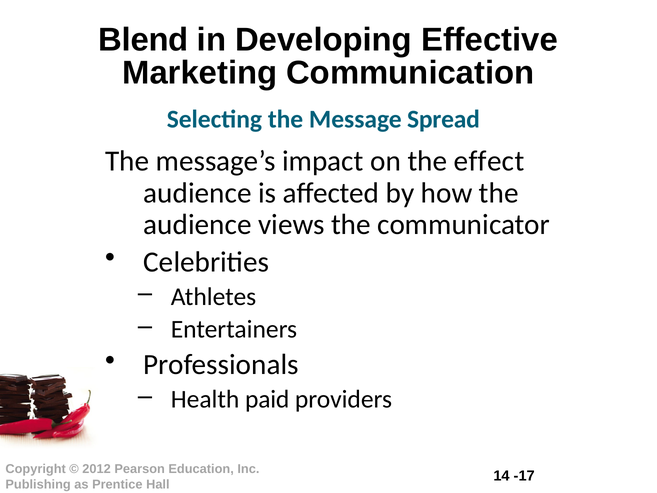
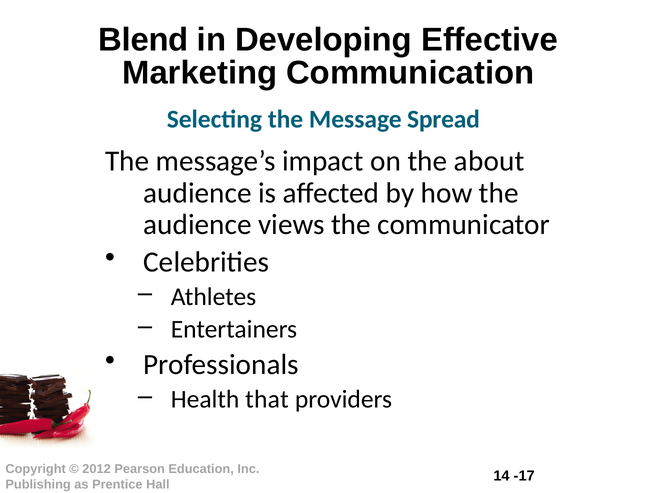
effect: effect -> about
paid: paid -> that
